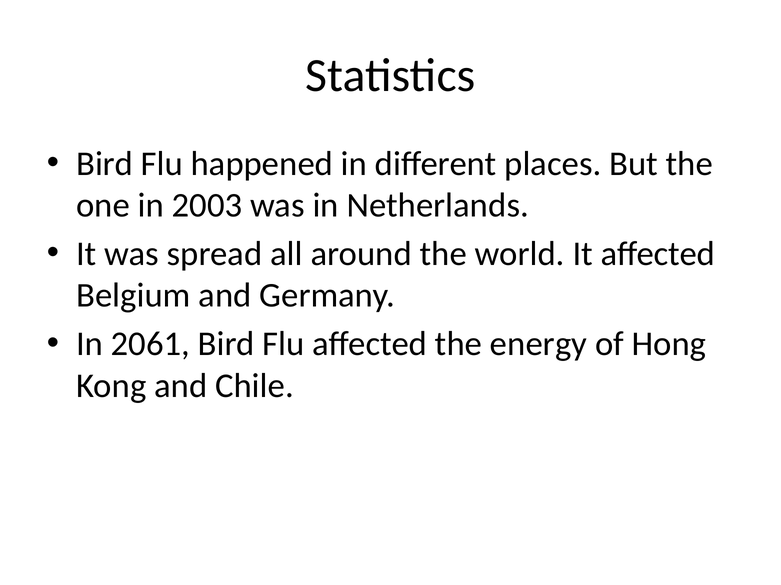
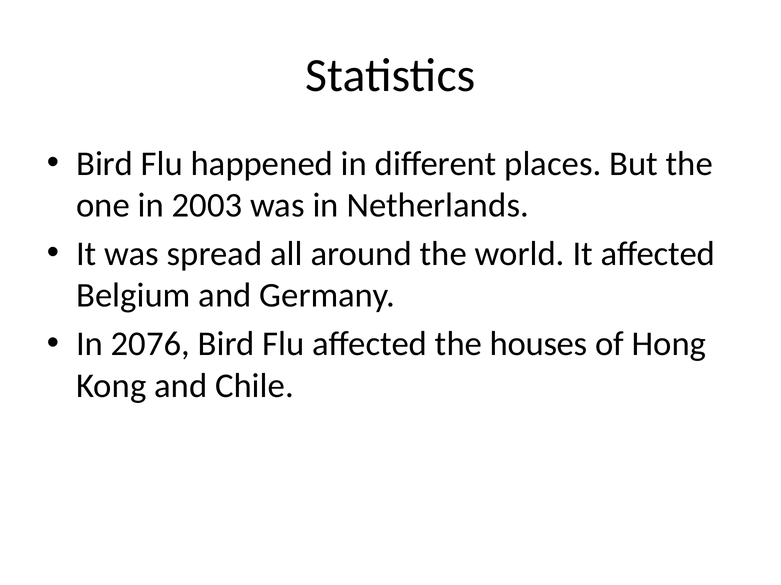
2061: 2061 -> 2076
energy: energy -> houses
